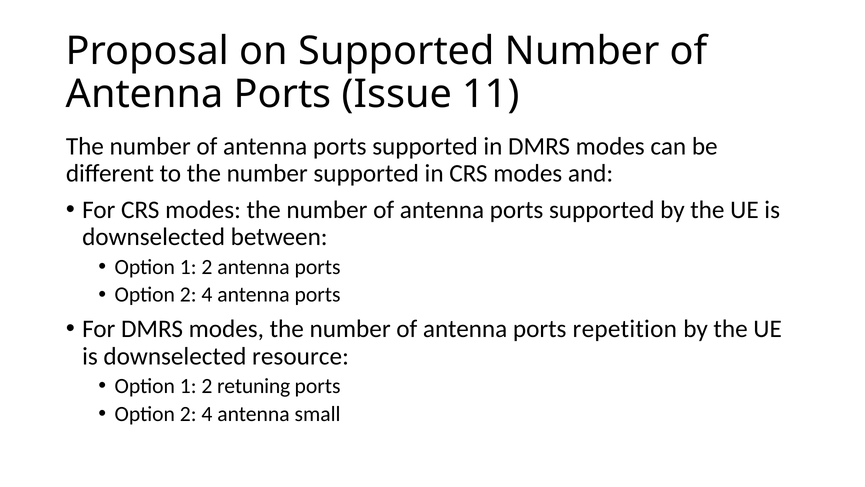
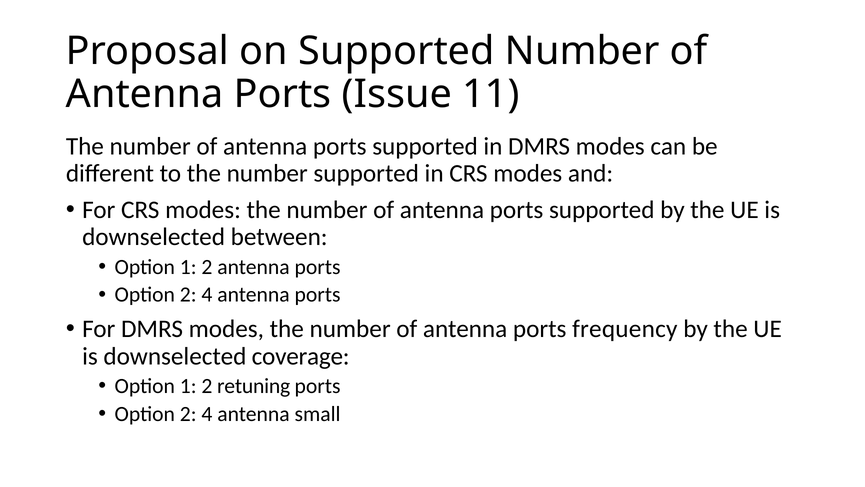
repetition: repetition -> frequency
resource: resource -> coverage
